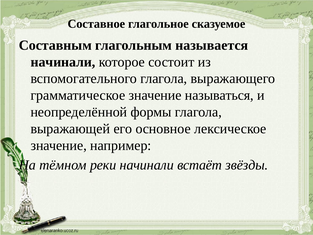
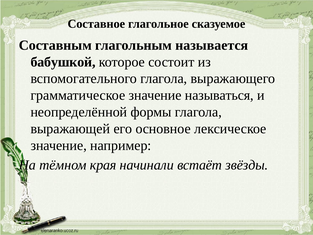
начинали at (63, 62): начинали -> бабушкой
реки: реки -> края
